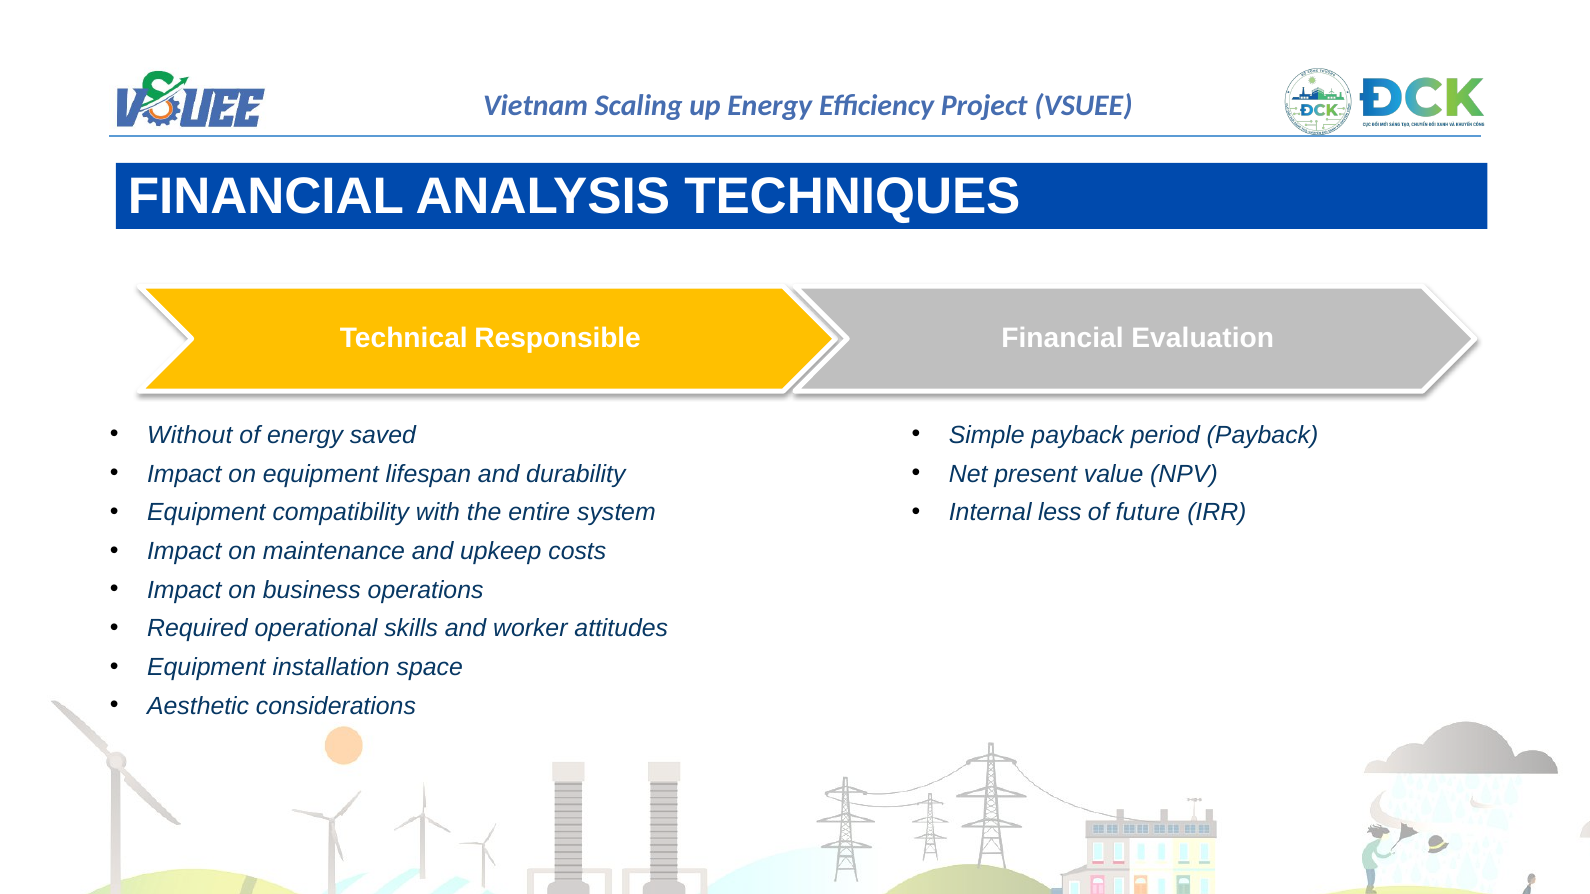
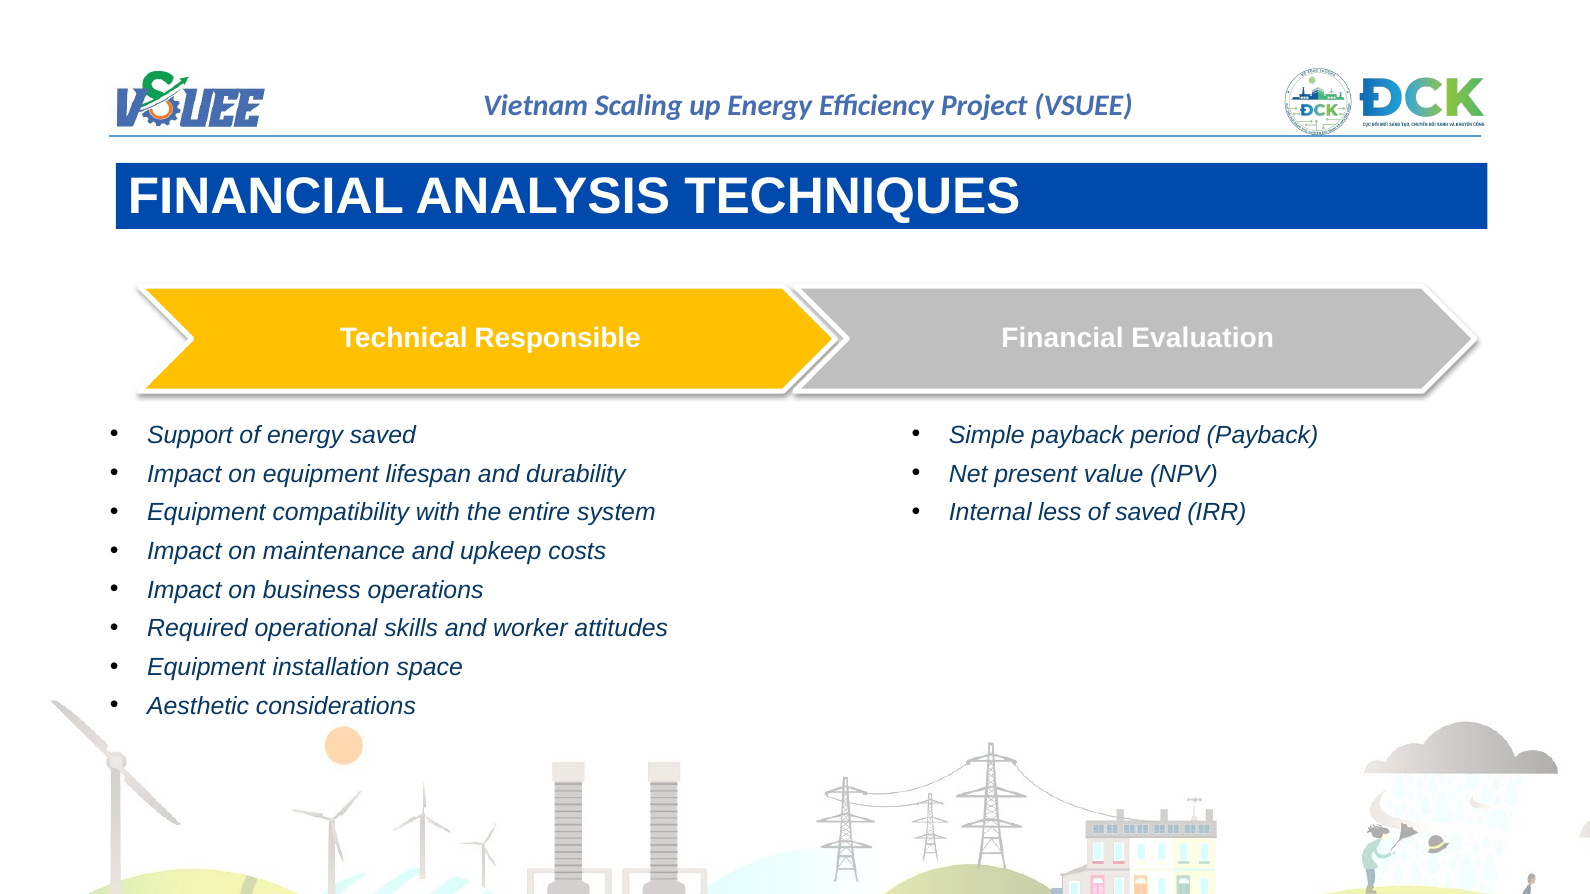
Without: Without -> Support
of future: future -> saved
